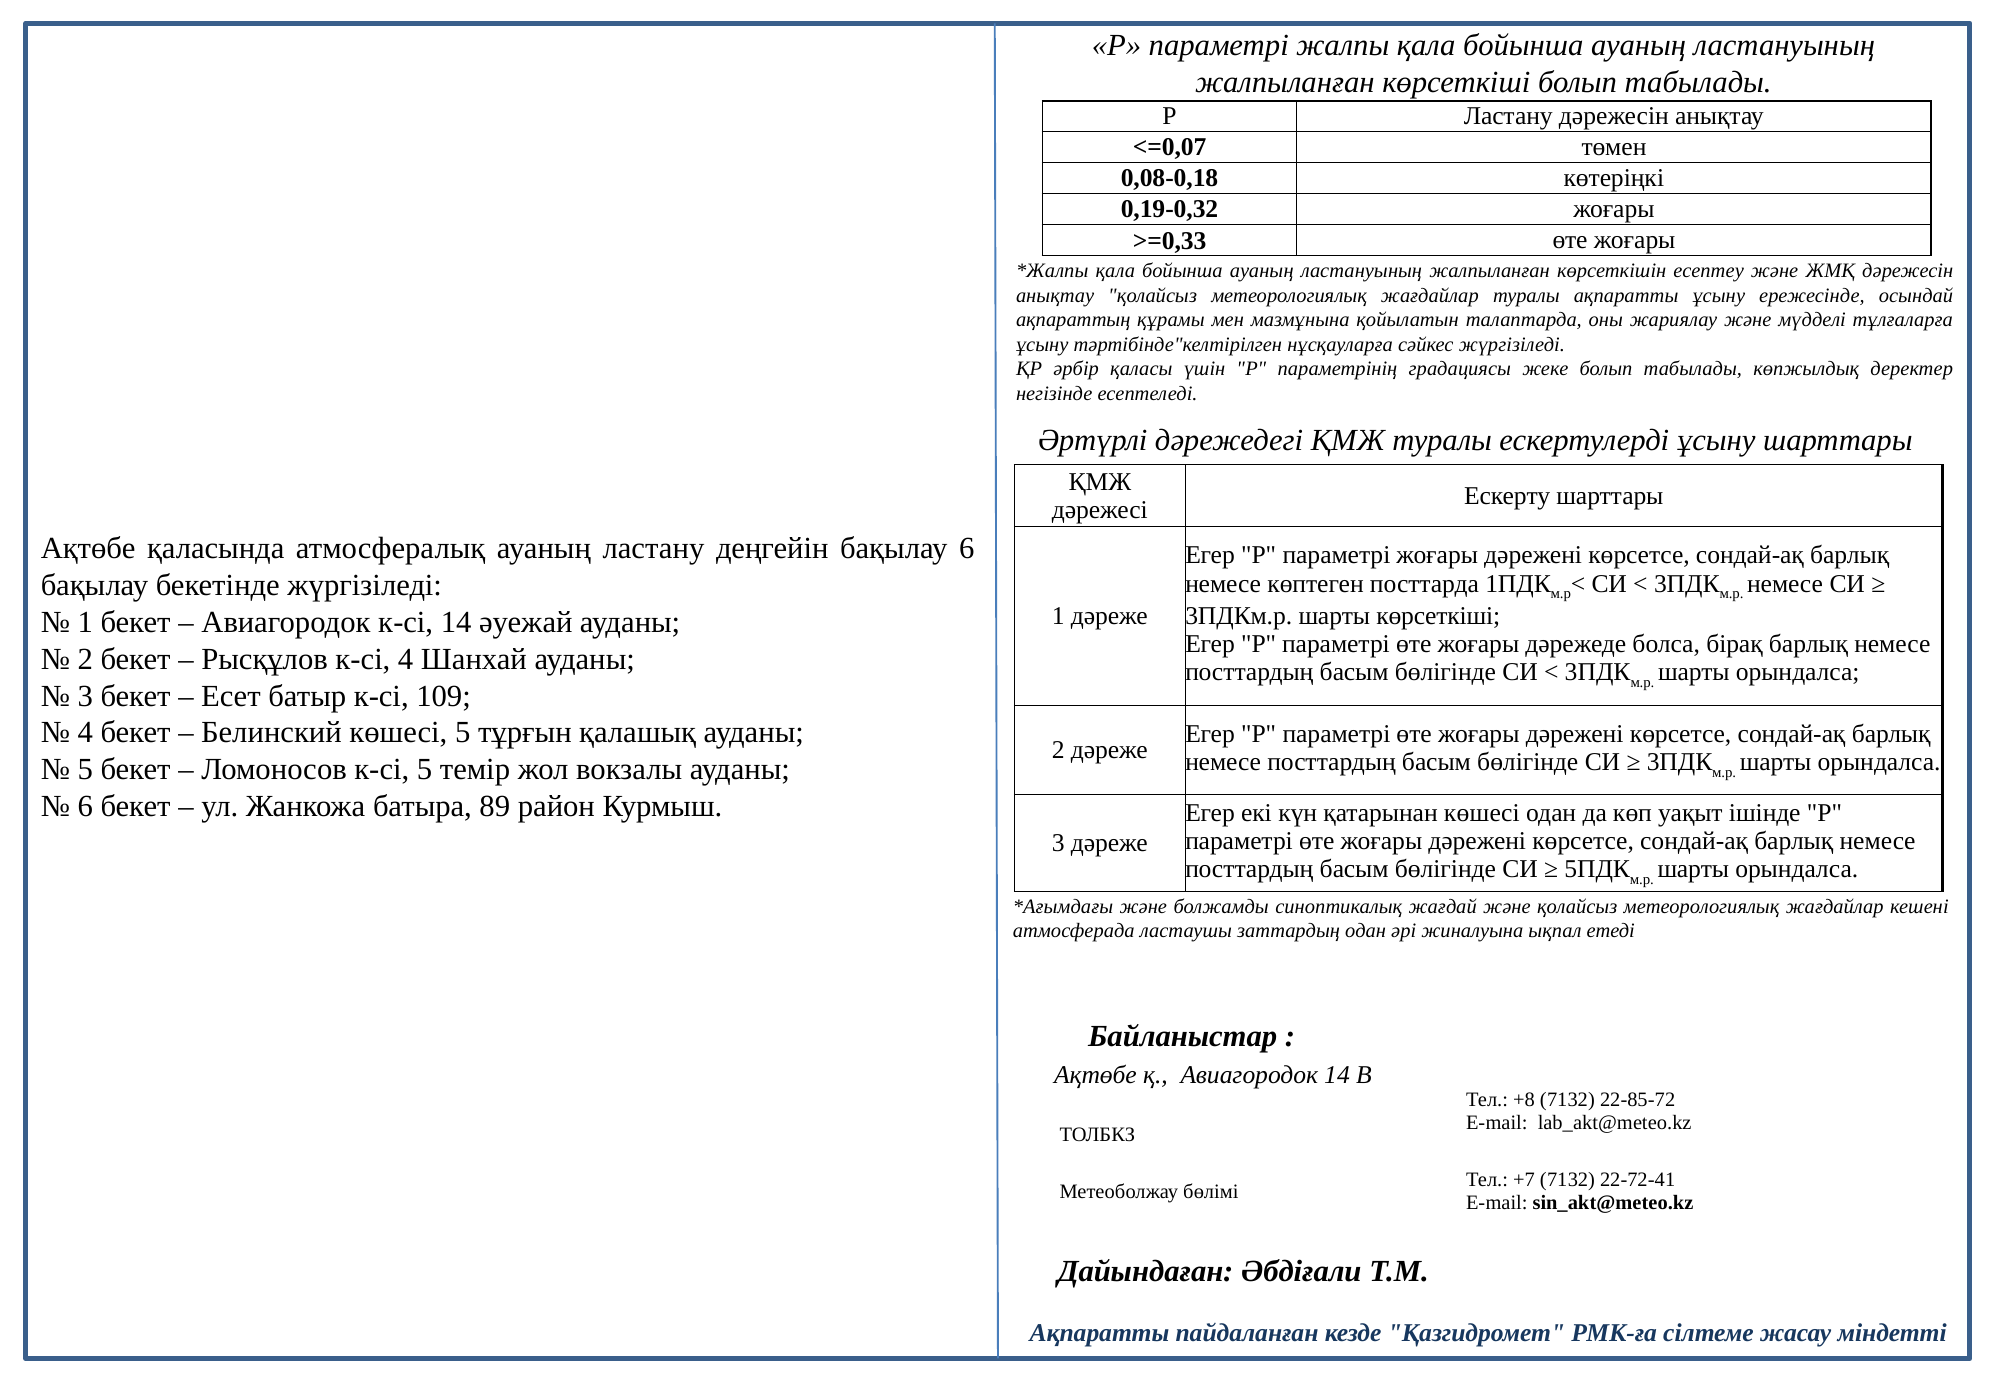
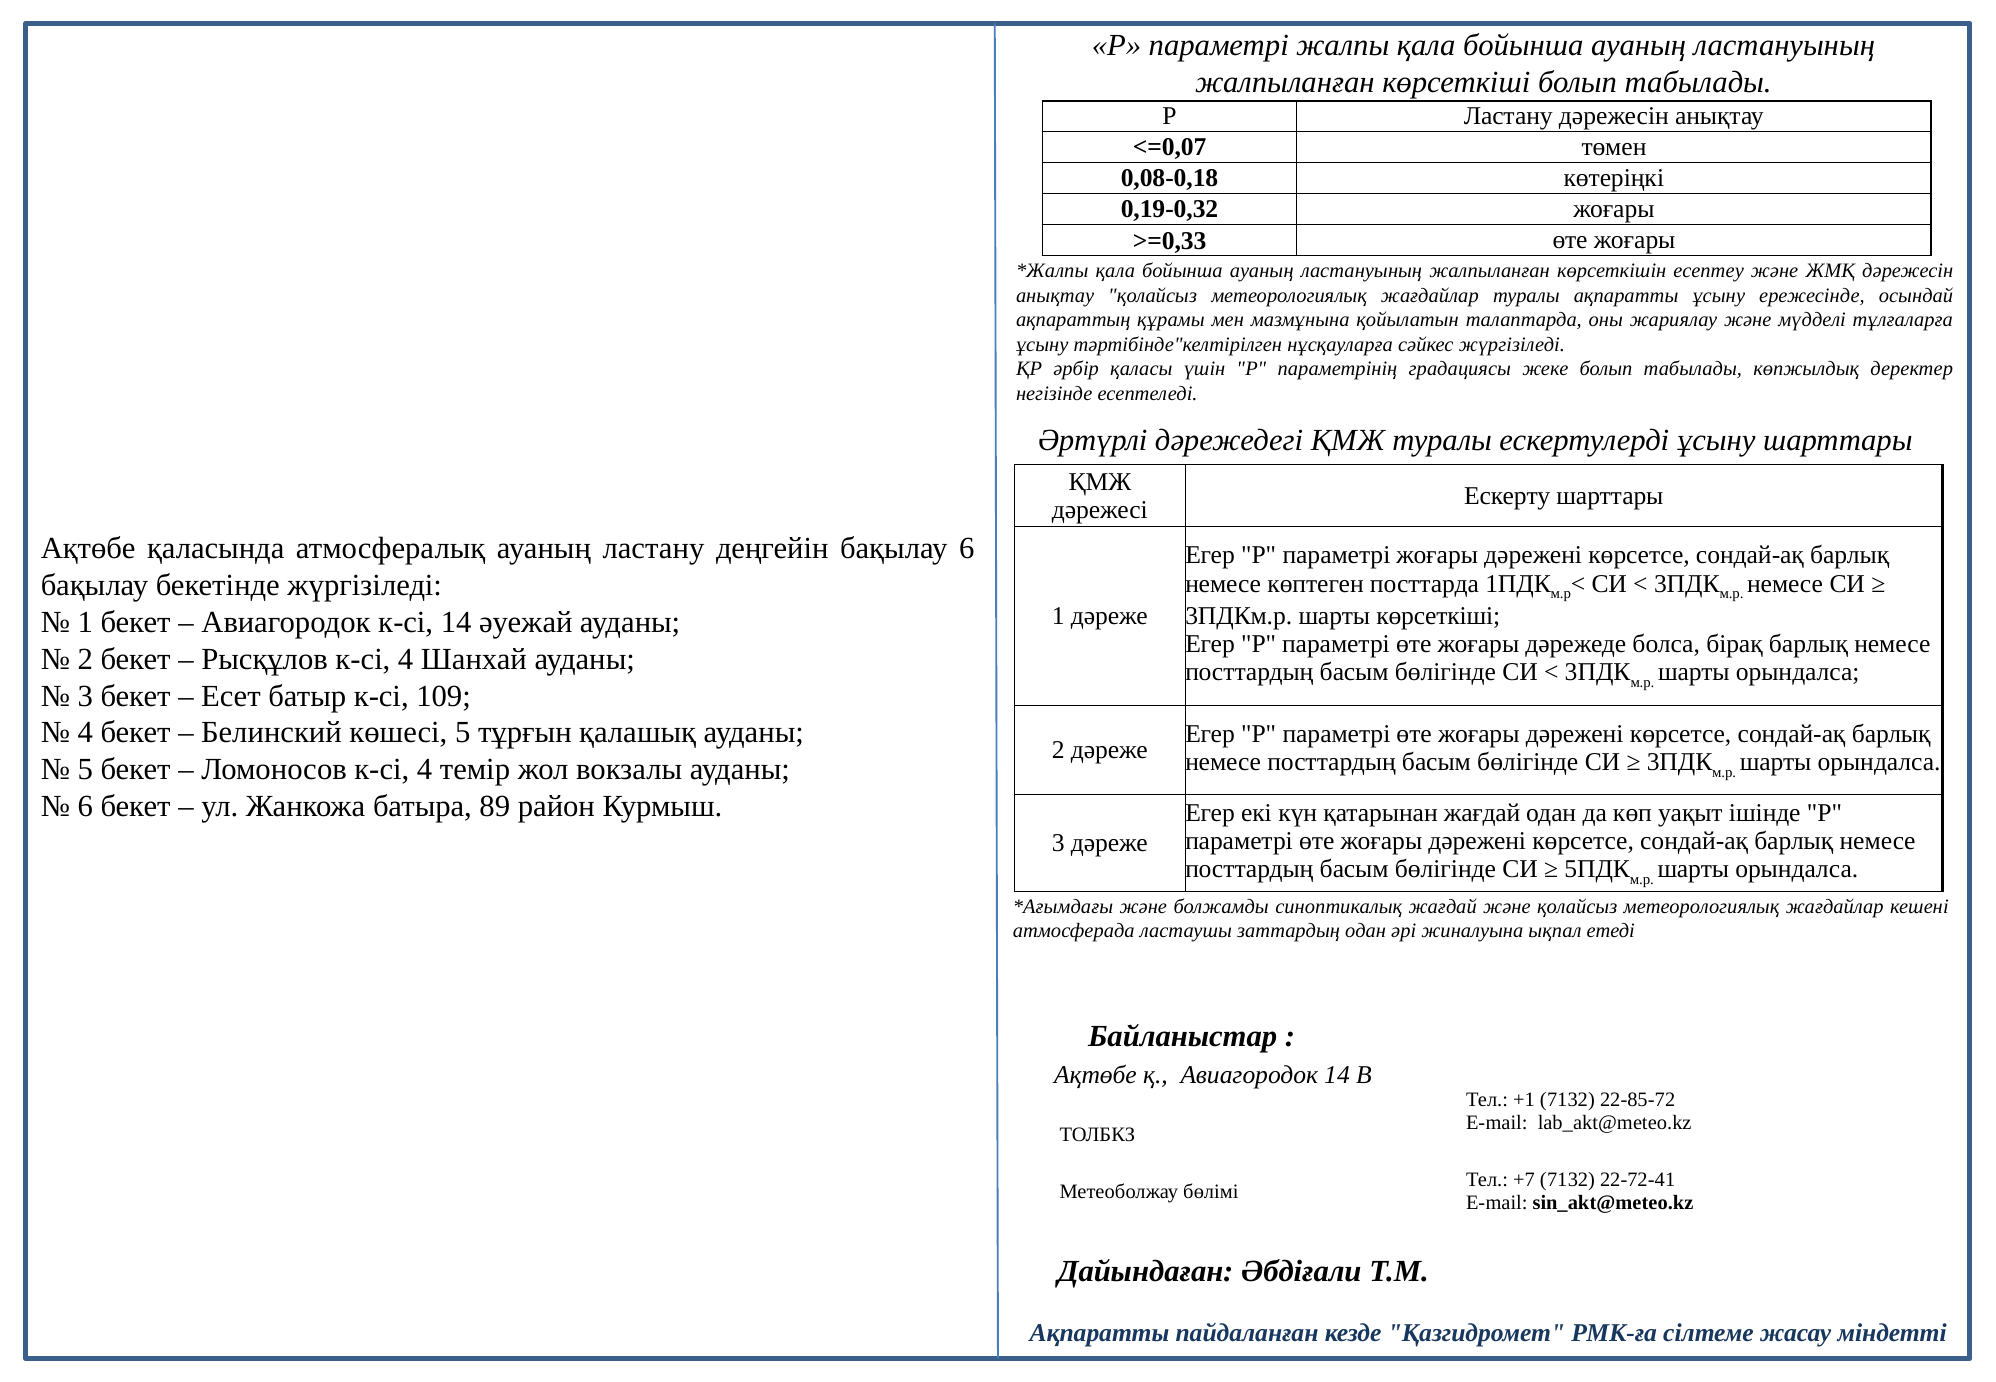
Ломоносов к-сі 5: 5 -> 4
қатарынан көшесі: көшесі -> жағдай
+8: +8 -> +1
